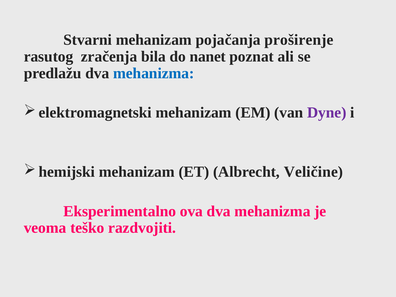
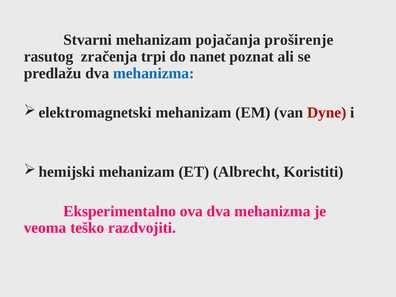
bila: bila -> trpi
Dyne colour: purple -> red
Veličine: Veličine -> Koristiti
